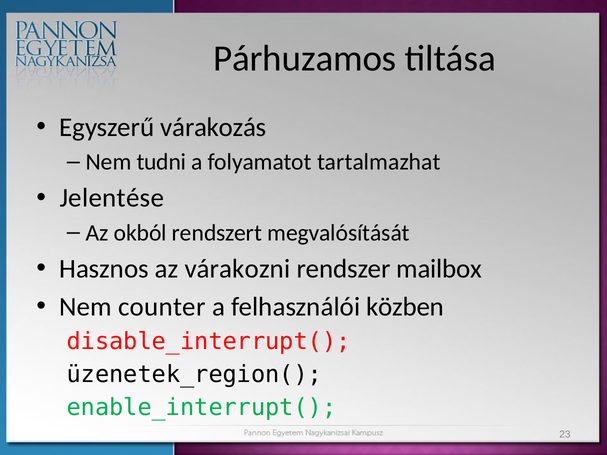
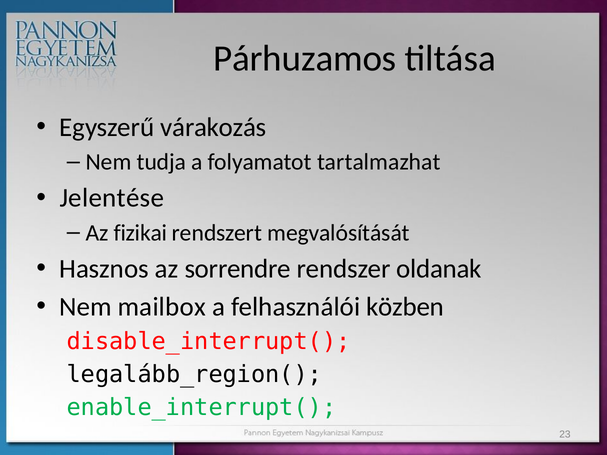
tudni: tudni -> tudja
okból: okból -> fizikai
várakozni: várakozni -> sorrendre
mailbox: mailbox -> oldanak
counter: counter -> mailbox
üzenetek_region(: üzenetek_region( -> legalább_region(
